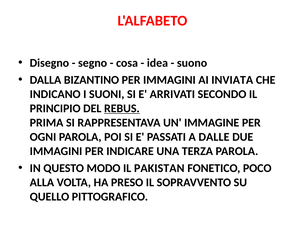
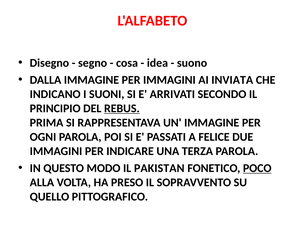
DALLA BIZANTINO: BIZANTINO -> IMMAGINE
DALLE: DALLE -> FELICE
POCO underline: none -> present
